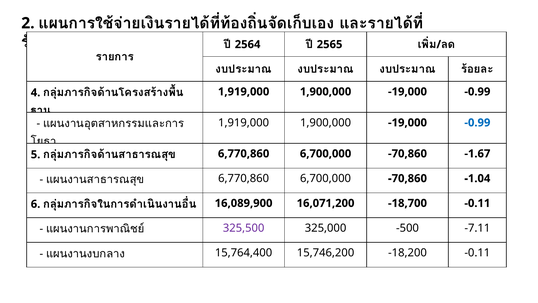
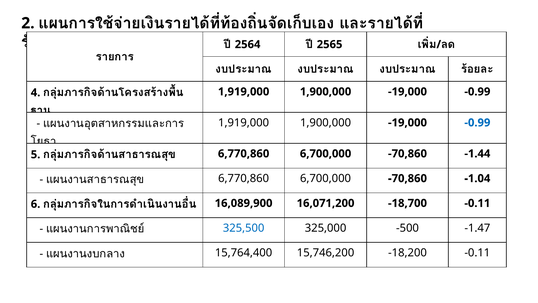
-1.67: -1.67 -> -1.44
325,500 colour: purple -> blue
-7.11: -7.11 -> -1.47
